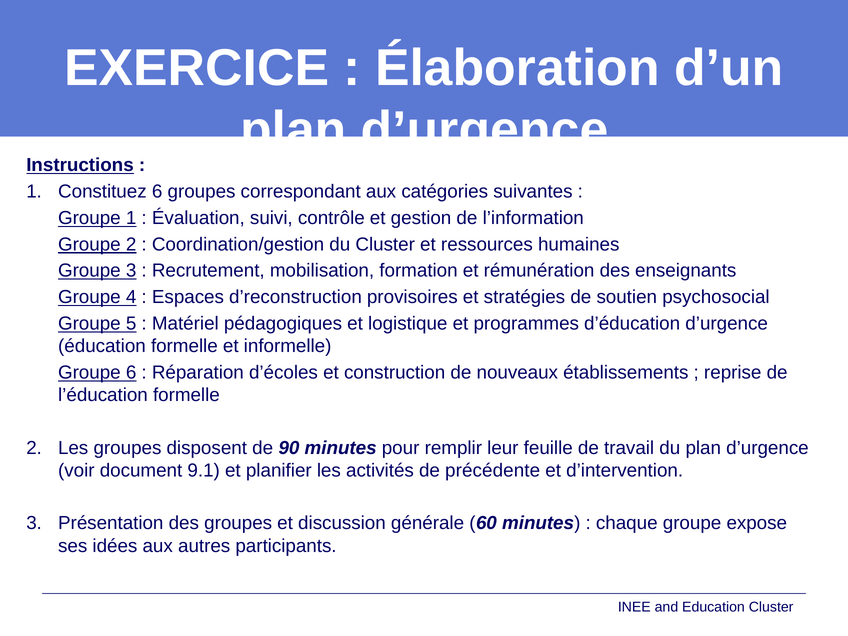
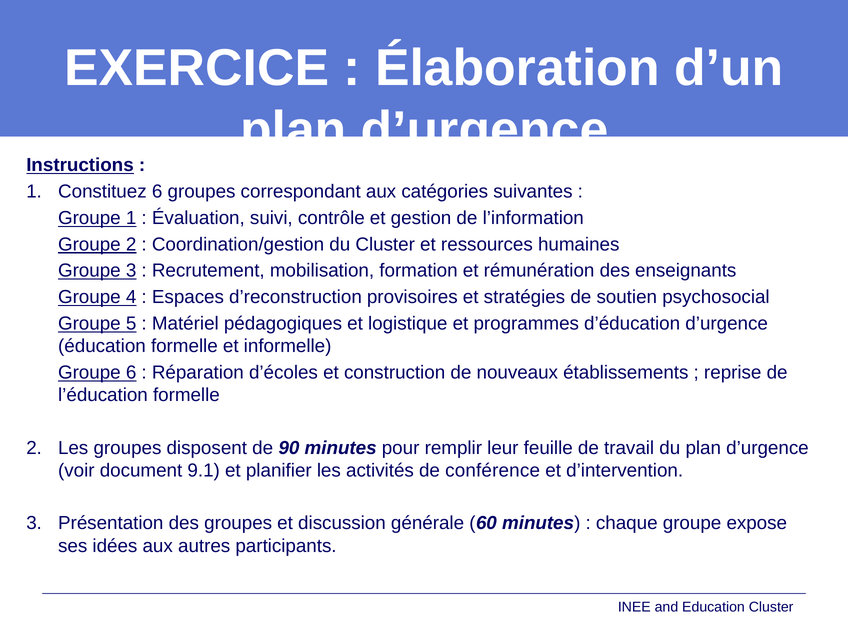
précédente: précédente -> conférence
